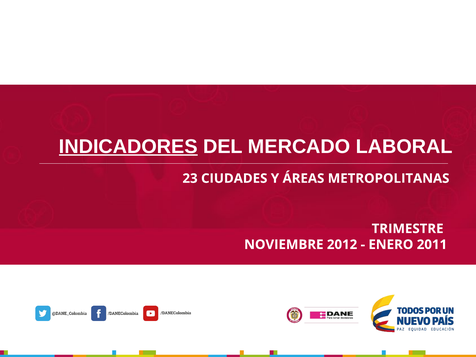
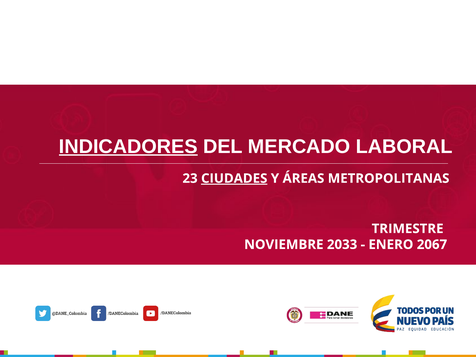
CIUDADES underline: none -> present
2012: 2012 -> 2033
2011: 2011 -> 2067
